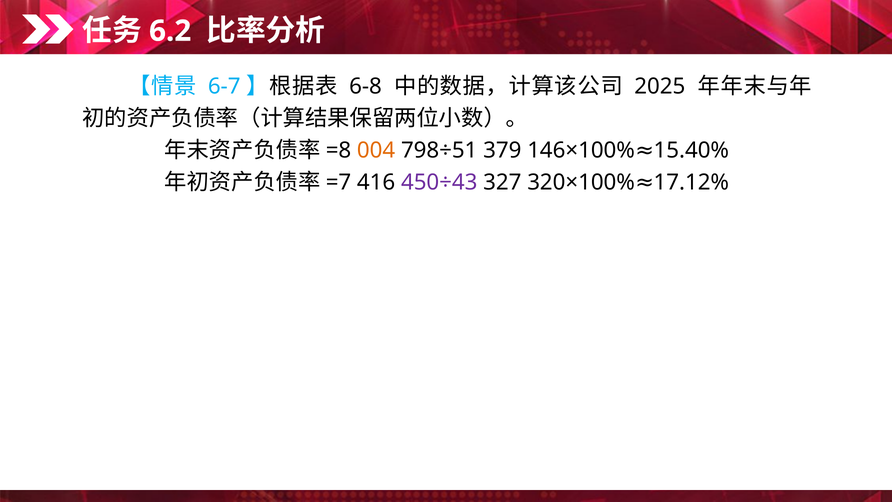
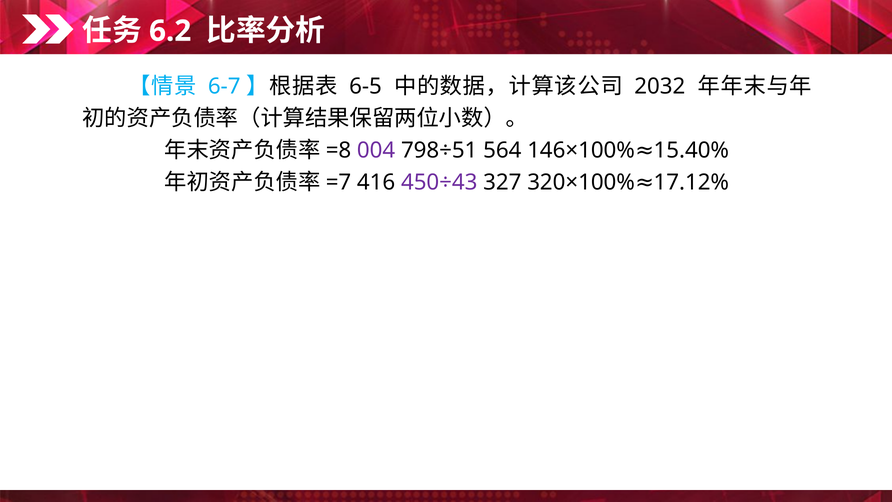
6-8: 6-8 -> 6-5
2025: 2025 -> 2032
004 colour: orange -> purple
379: 379 -> 564
